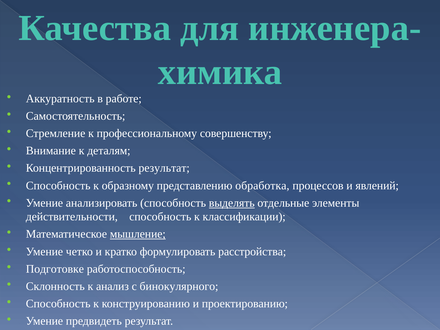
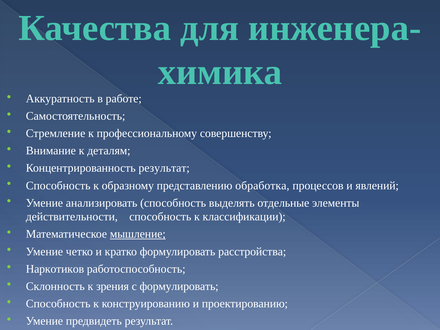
выделять underline: present -> none
Подготовке: Подготовке -> Наркотиков
анализ: анализ -> зрения
с бинокулярного: бинокулярного -> формулировать
